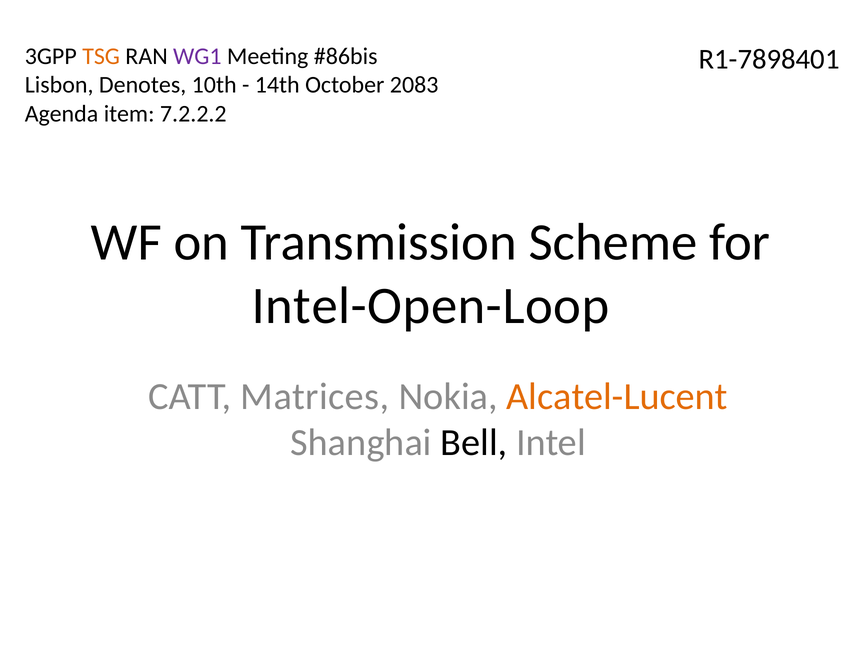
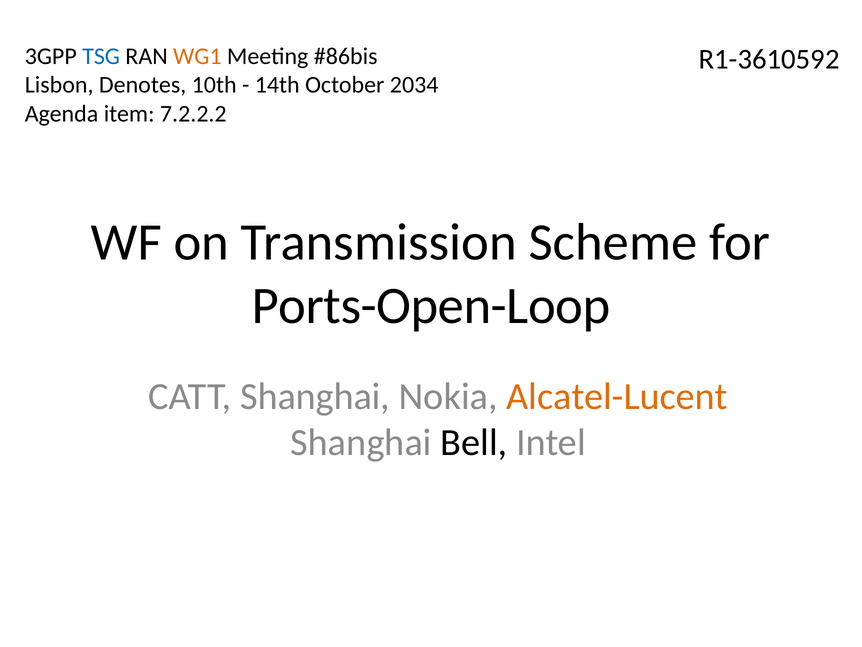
TSG colour: orange -> blue
WG1 colour: purple -> orange
R1-7898401: R1-7898401 -> R1-3610592
2083: 2083 -> 2034
Intel-Open-Loop: Intel-Open-Loop -> Ports-Open-Loop
CATT Matrices: Matrices -> Shanghai
